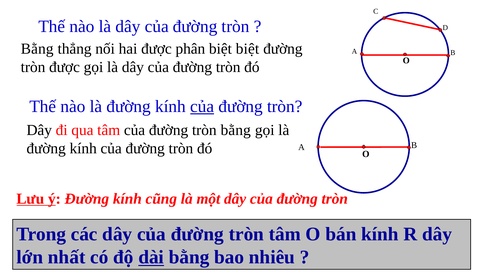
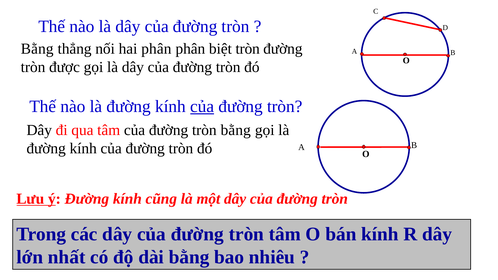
hai được: được -> phân
biệt biệt: biệt -> tròn
dài underline: present -> none
